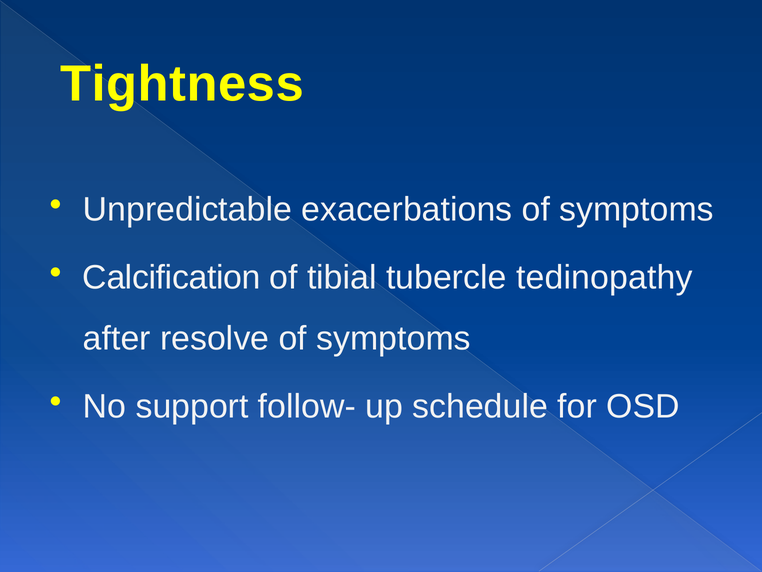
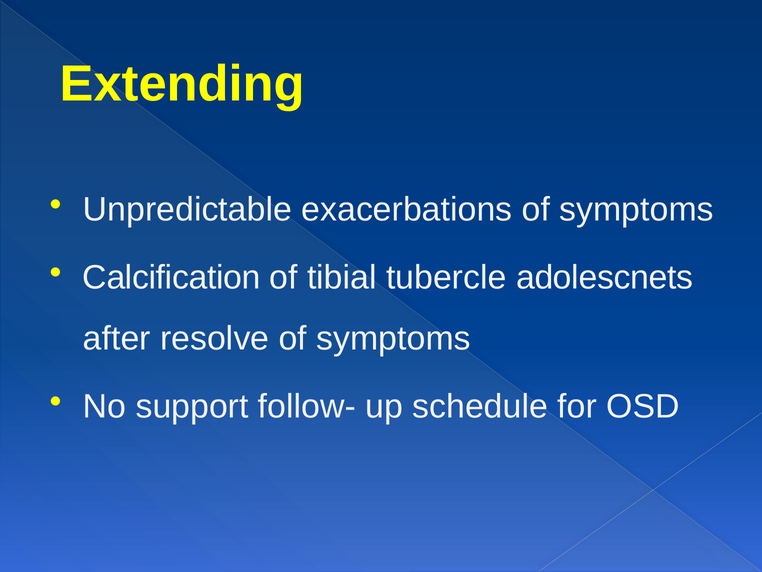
Tightness: Tightness -> Extending
tedinopathy: tedinopathy -> adolescnets
